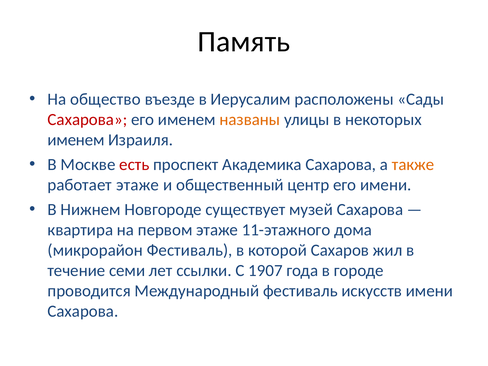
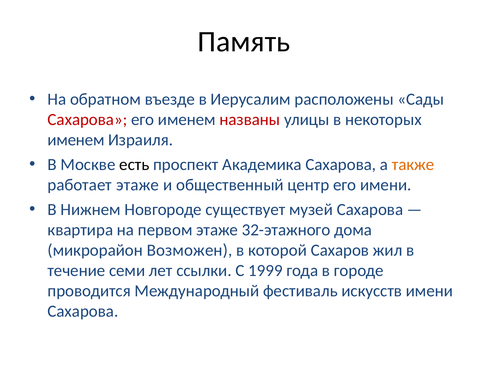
общество: общество -> обратном
названы colour: orange -> red
есть colour: red -> black
11-этажного: 11-этажного -> 32-этажного
микрорайон Фестиваль: Фестиваль -> Возможен
1907: 1907 -> 1999
